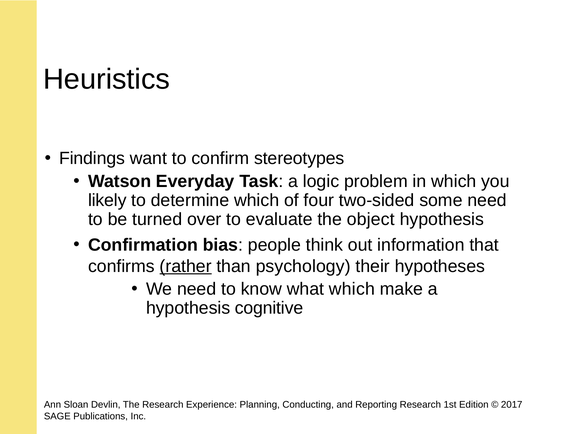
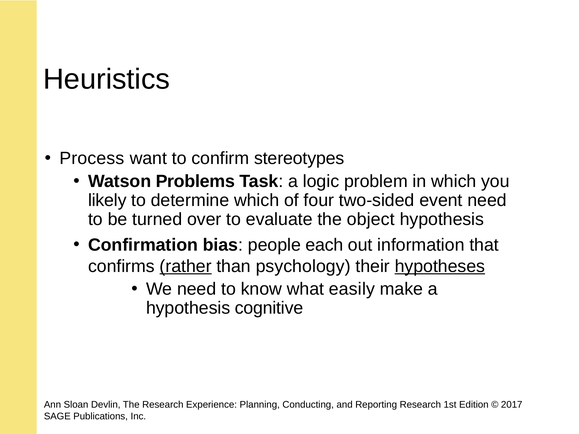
Findings: Findings -> Process
Everyday: Everyday -> Problems
some: some -> event
think: think -> each
hypotheses underline: none -> present
what which: which -> easily
